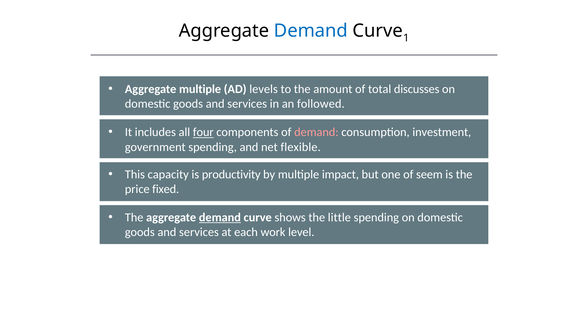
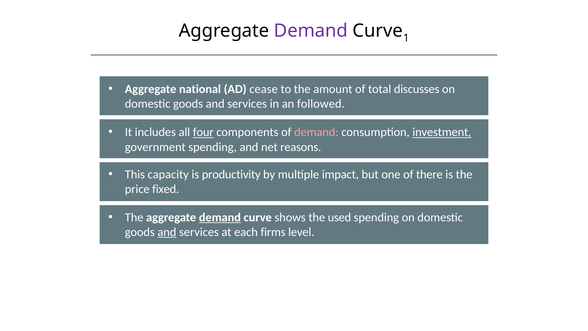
Demand at (311, 31) colour: blue -> purple
Aggregate multiple: multiple -> national
levels: levels -> cease
investment underline: none -> present
flexible: flexible -> reasons
seem: seem -> there
little: little -> used
and at (167, 232) underline: none -> present
work: work -> firms
